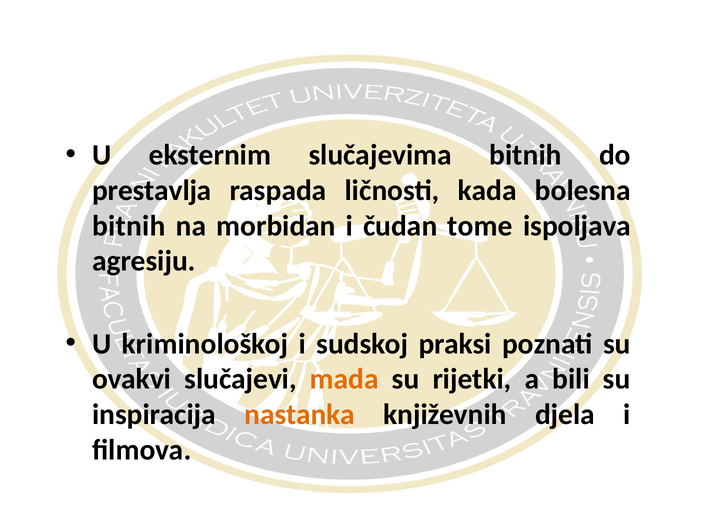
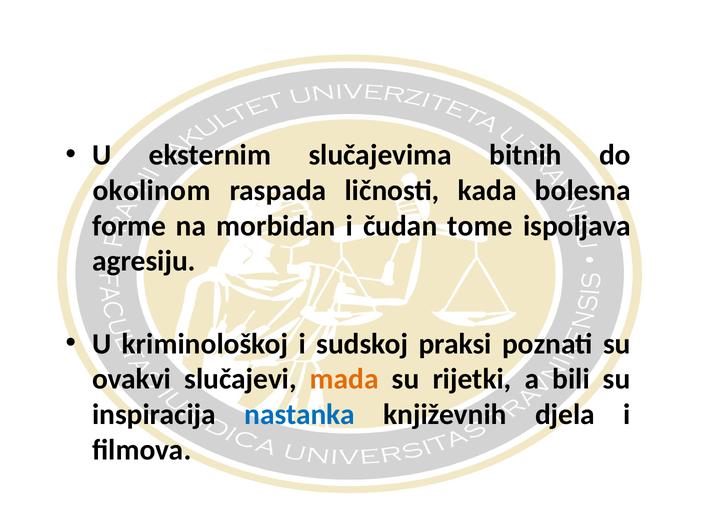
prestavlja: prestavlja -> okolinom
bitnih at (129, 226): bitnih -> forme
nastanka colour: orange -> blue
